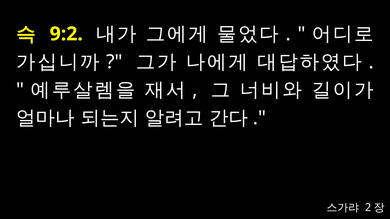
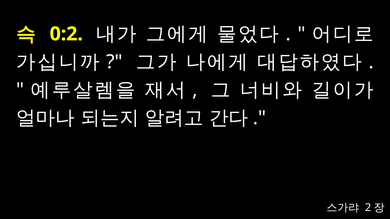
9:2: 9:2 -> 0:2
